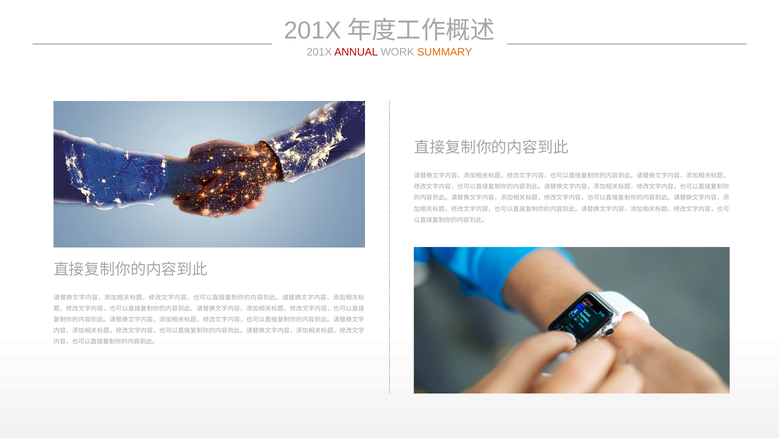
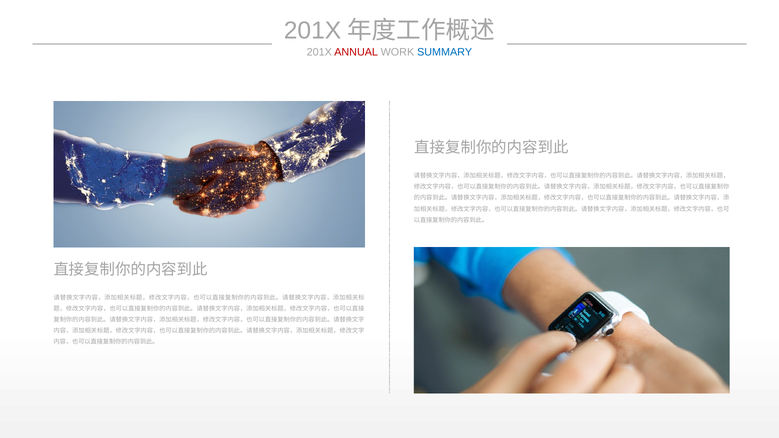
SUMMARY colour: orange -> blue
